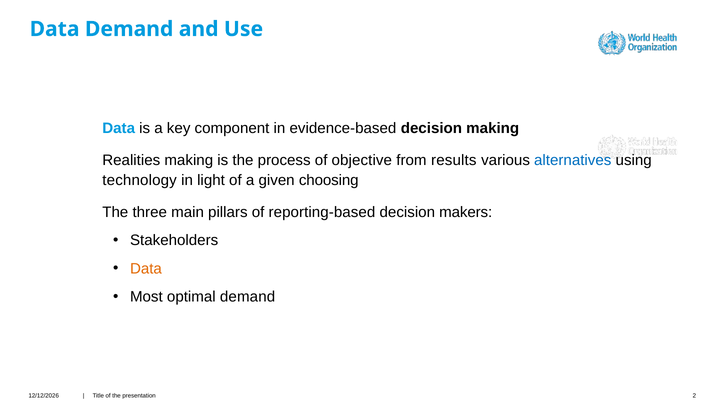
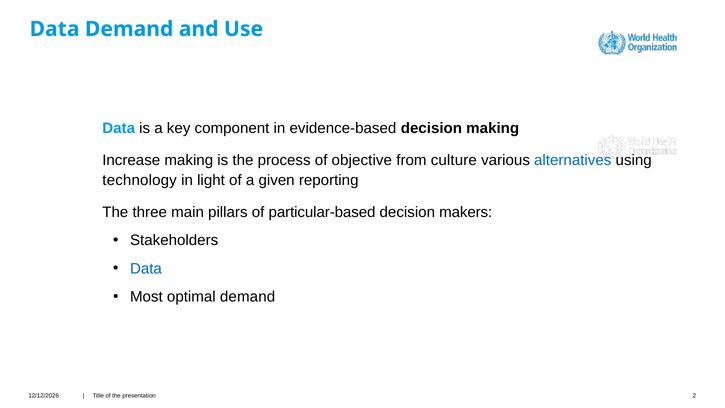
Realities: Realities -> Increase
results: results -> culture
choosing: choosing -> reporting
reporting-based: reporting-based -> particular-based
Data at (146, 269) colour: orange -> blue
